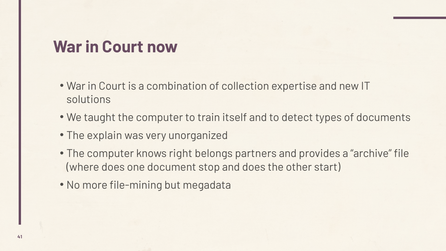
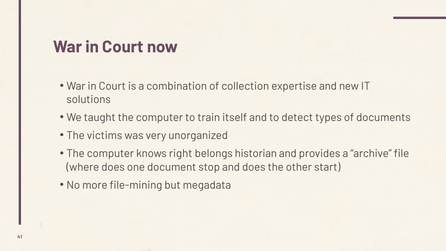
explain: explain -> victims
partners: partners -> historian
